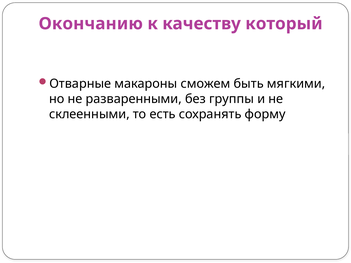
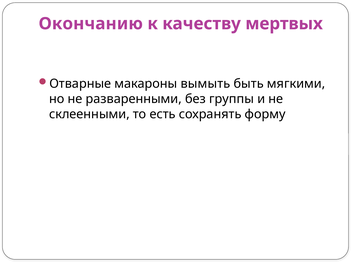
который: который -> мертвых
сможем: сможем -> вымыть
